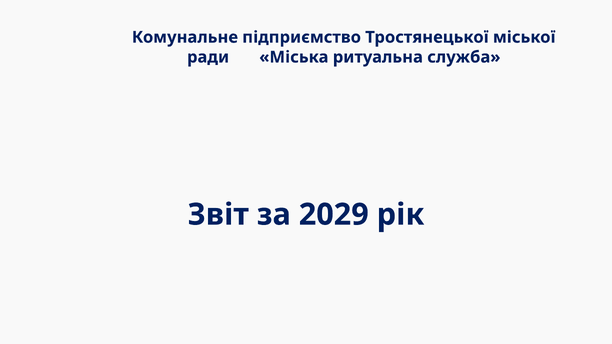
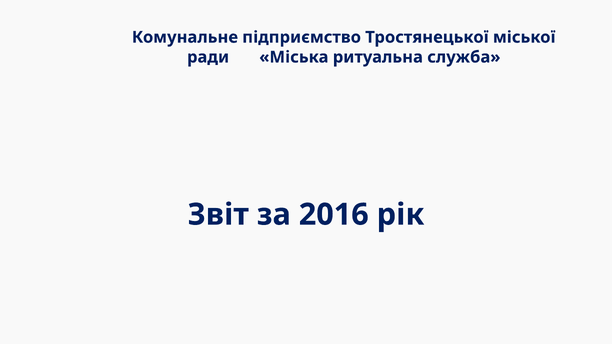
2029: 2029 -> 2016
